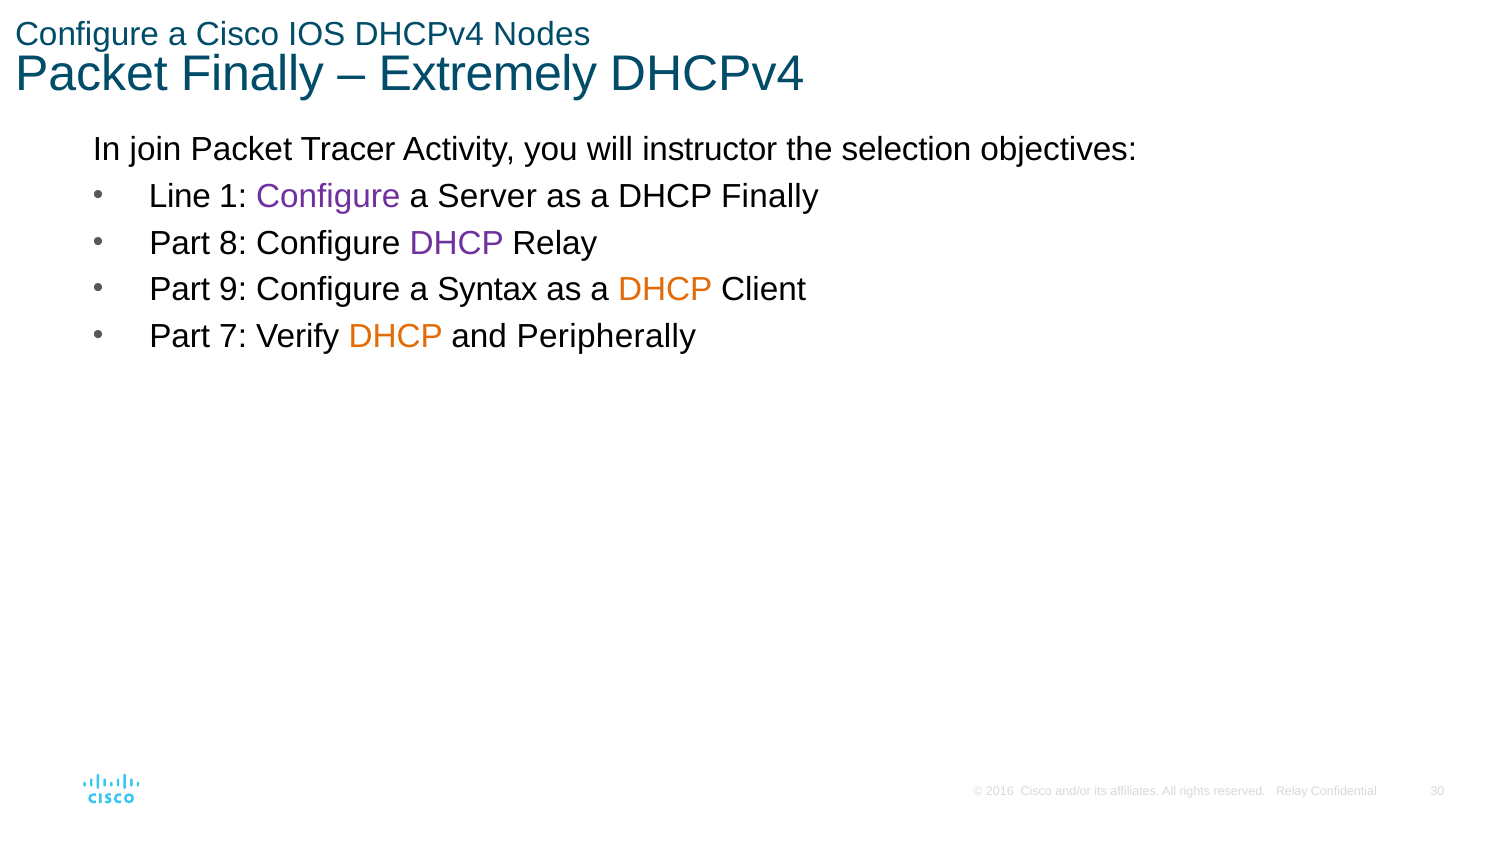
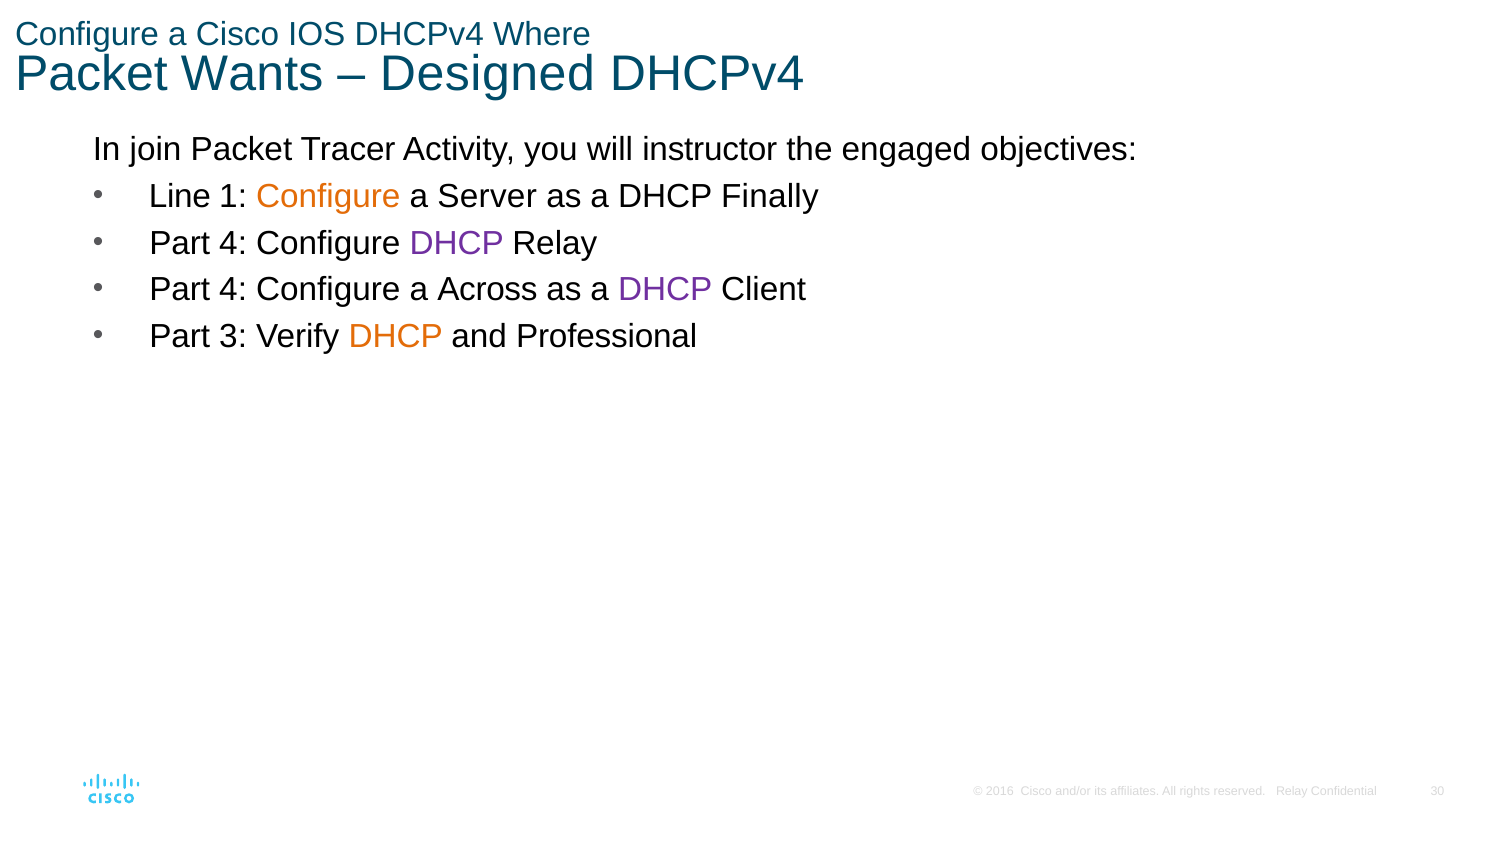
Nodes: Nodes -> Where
Packet Finally: Finally -> Wants
Extremely: Extremely -> Designed
selection: selection -> engaged
Configure at (328, 197) colour: purple -> orange
8 at (233, 243): 8 -> 4
9 at (233, 290): 9 -> 4
Syntax: Syntax -> Across
DHCP at (665, 290) colour: orange -> purple
7: 7 -> 3
Peripherally: Peripherally -> Professional
